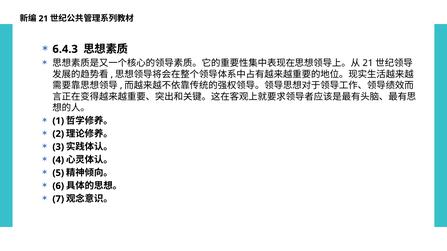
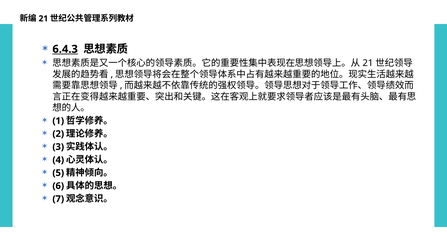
6.4.3 underline: none -> present
